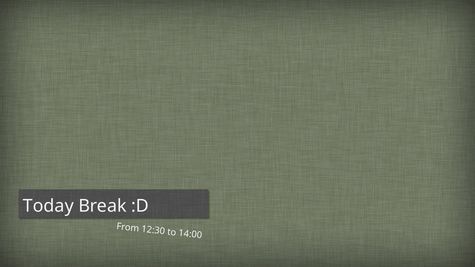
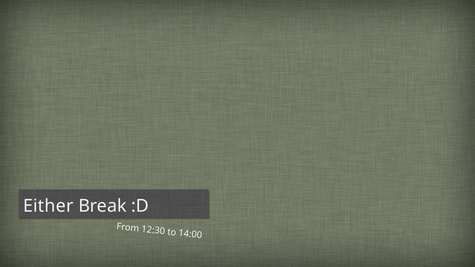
Today: Today -> Either
